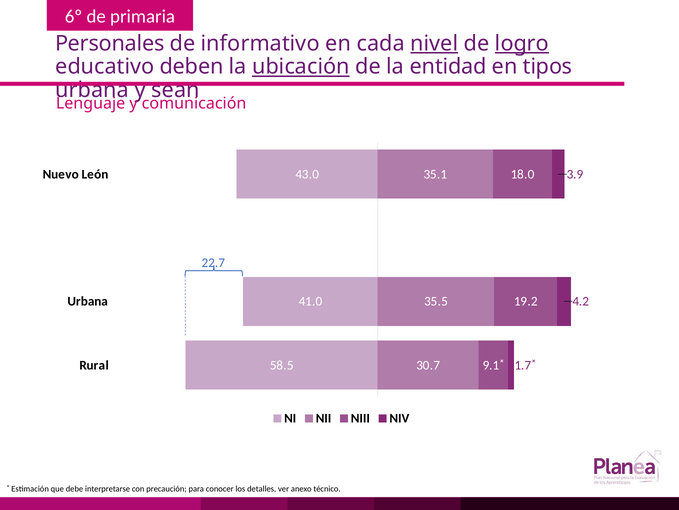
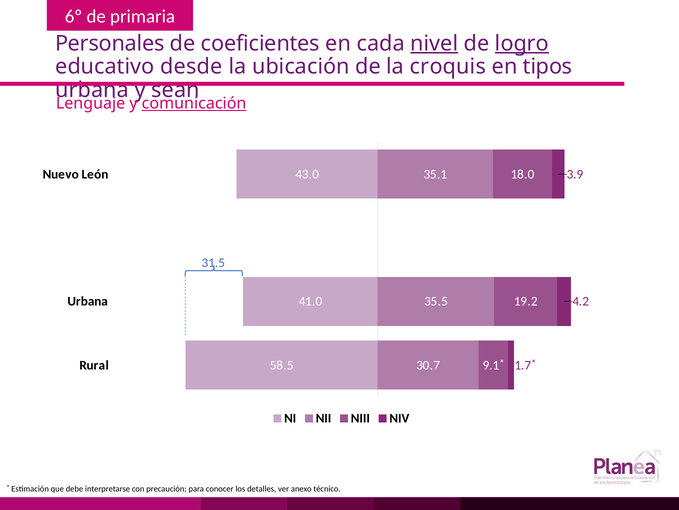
informativo: informativo -> coeficientes
deben: deben -> desde
ubicación underline: present -> none
entidad: entidad -> croquis
comunicación underline: none -> present
22.7: 22.7 -> 31.5
